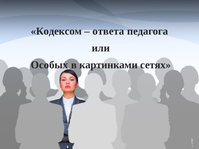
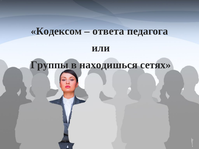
Особых: Особых -> Группы
картинками: картинками -> находишься
